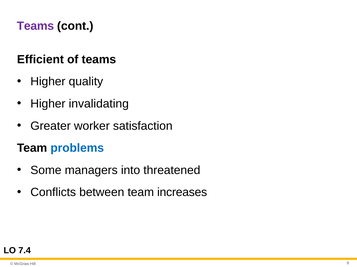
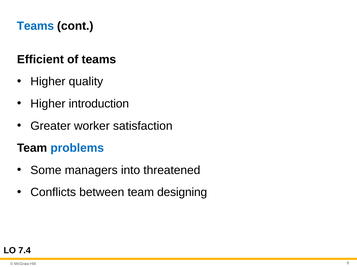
Teams at (35, 26) colour: purple -> blue
invalidating: invalidating -> introduction
increases: increases -> designing
